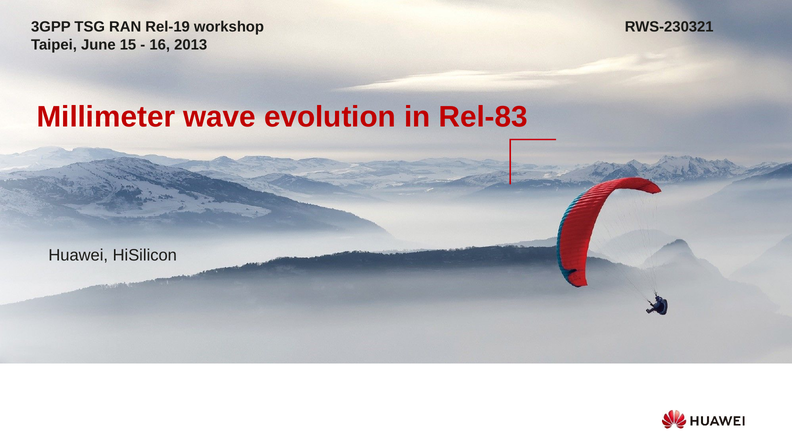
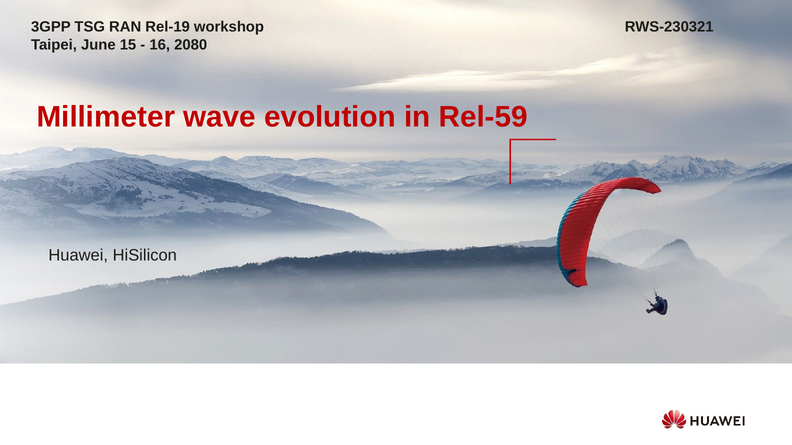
2013: 2013 -> 2080
Rel-83: Rel-83 -> Rel-59
